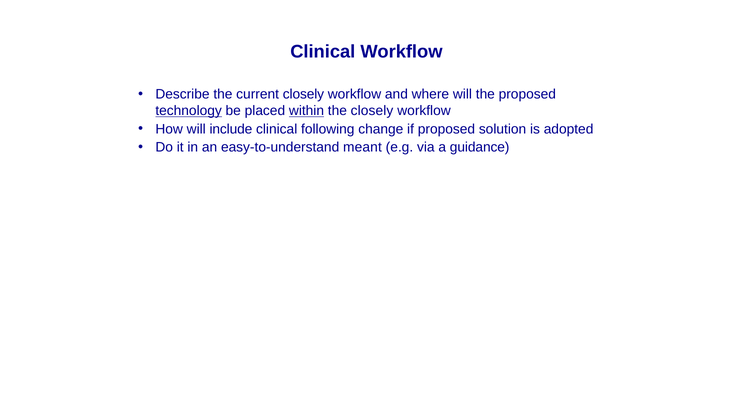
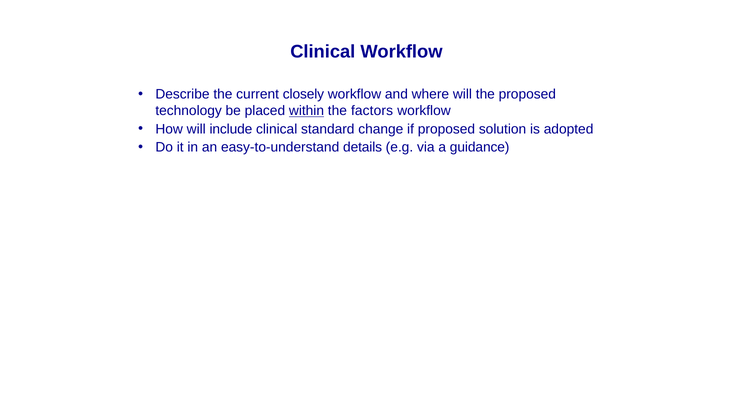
technology underline: present -> none
the closely: closely -> factors
following: following -> standard
meant: meant -> details
